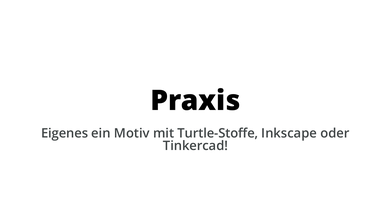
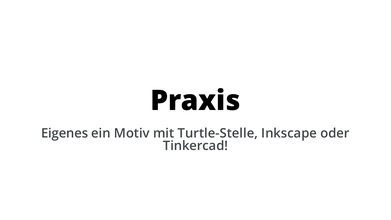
Turtle-Stoffe: Turtle-Stoffe -> Turtle-Stelle
